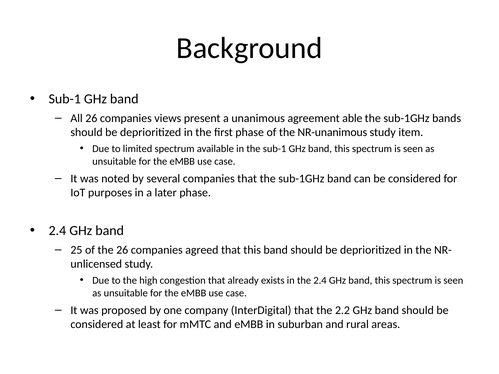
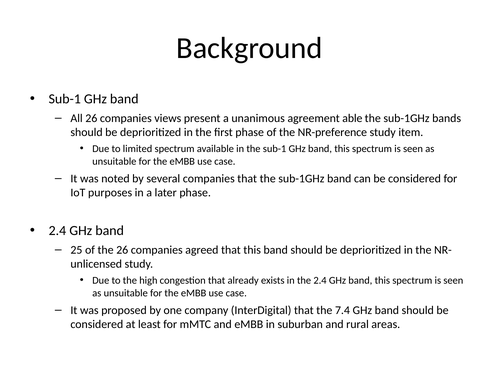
NR-unanimous: NR-unanimous -> NR-preference
2.2: 2.2 -> 7.4
